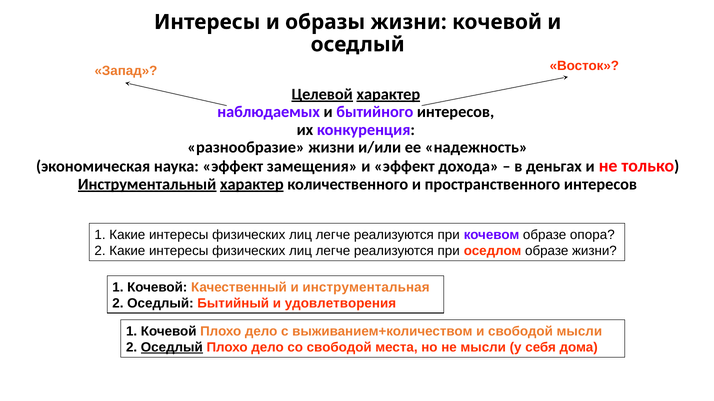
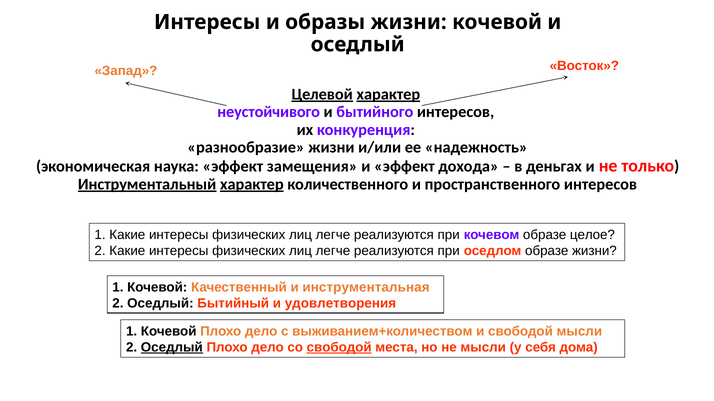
наблюдаемых: наблюдаемых -> неустойчивого
опора: опора -> целое
свободой at (339, 348) underline: none -> present
